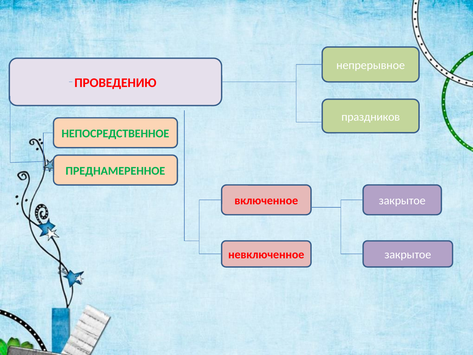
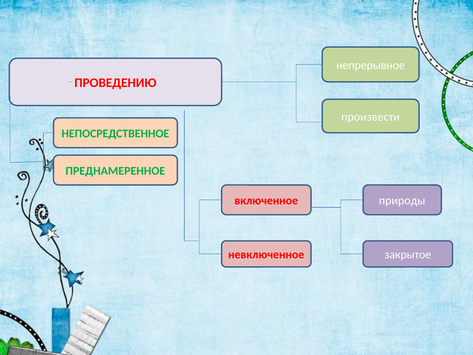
праздников: праздников -> произвести
закрытое at (402, 201): закрытое -> природы
